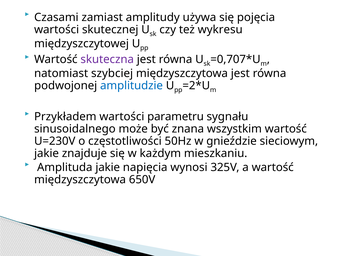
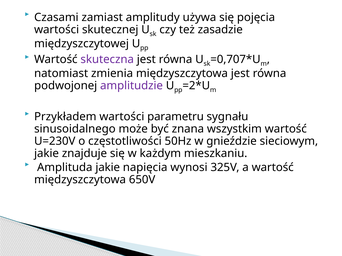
wykresu: wykresu -> zasadzie
szybciej: szybciej -> zmienia
amplitudzie colour: blue -> purple
